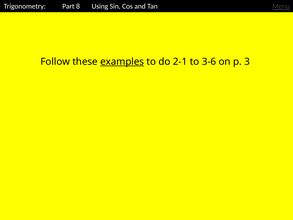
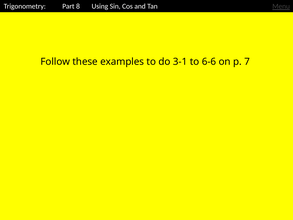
examples underline: present -> none
2-1: 2-1 -> 3-1
3-6: 3-6 -> 6-6
3: 3 -> 7
